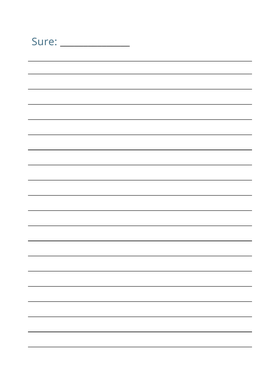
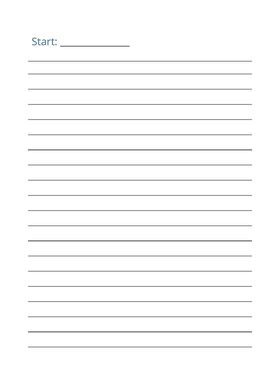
Sure: Sure -> Start
